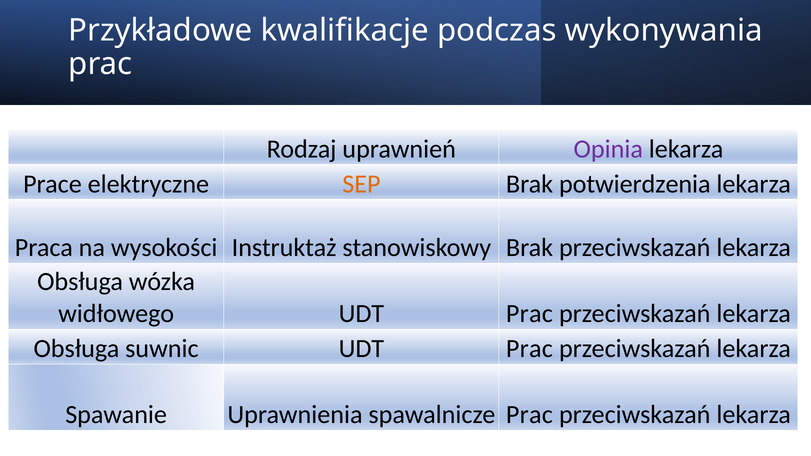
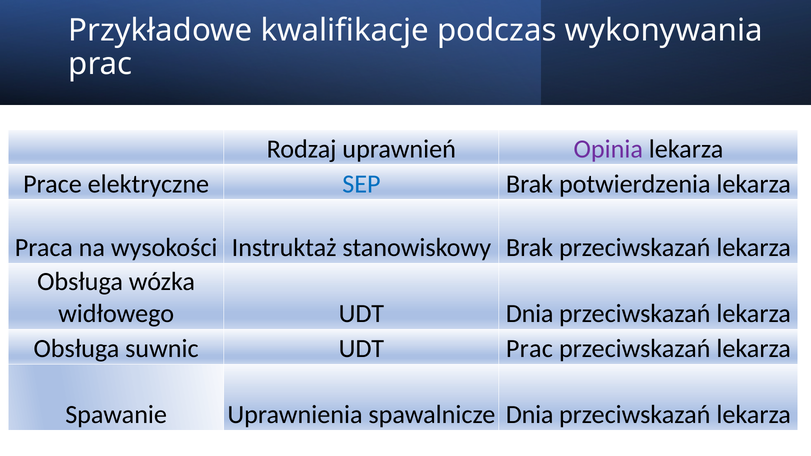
SEP colour: orange -> blue
widłowego UDT Prac: Prac -> Dnia
spawalnicze Prac: Prac -> Dnia
